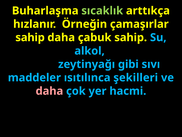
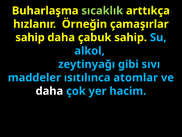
şekilleri: şekilleri -> atomlar
daha at (49, 91) colour: pink -> white
hacmi: hacmi -> hacim
